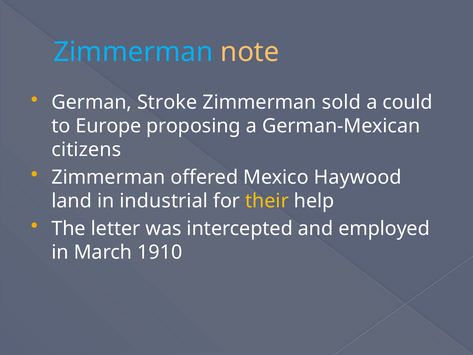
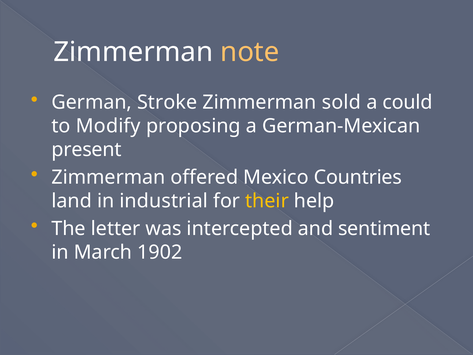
Zimmerman at (133, 52) colour: light blue -> white
Europe: Europe -> Modify
citizens: citizens -> present
Haywood: Haywood -> Countries
employed: employed -> sentiment
1910: 1910 -> 1902
